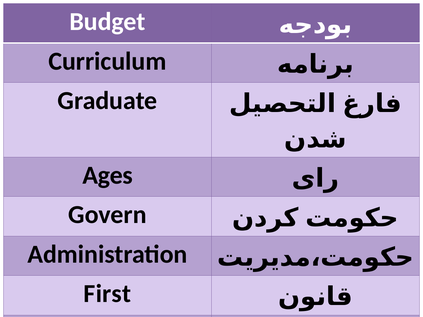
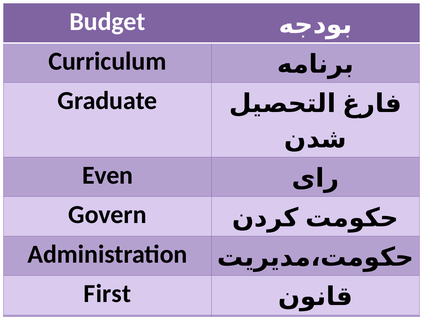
Ages: Ages -> Even
